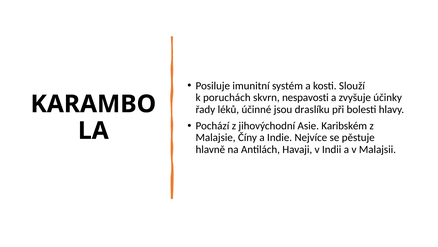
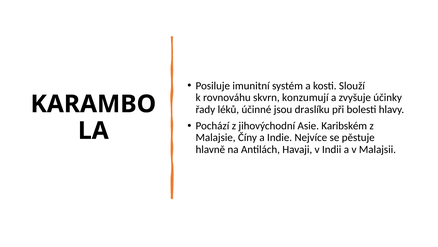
poruchách: poruchách -> rovnováhu
nespavosti: nespavosti -> konzumují
